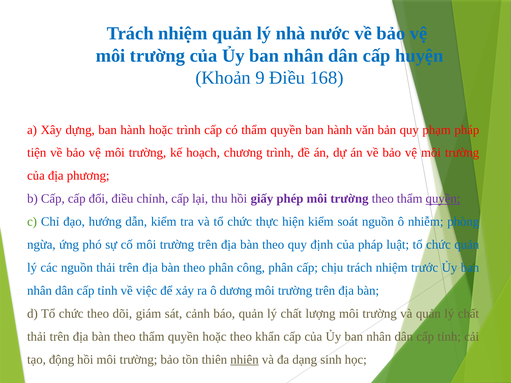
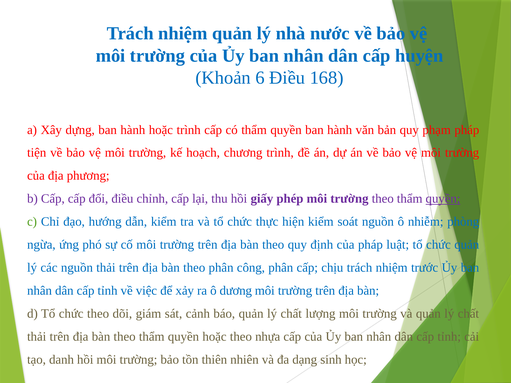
9: 9 -> 6
khẩn: khẩn -> nhựa
động: động -> danh
nhiên underline: present -> none
